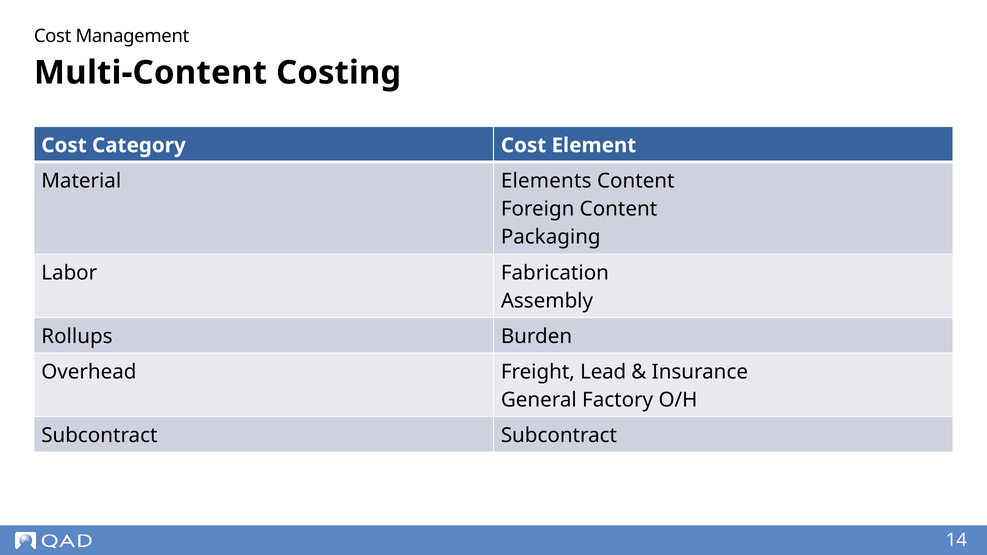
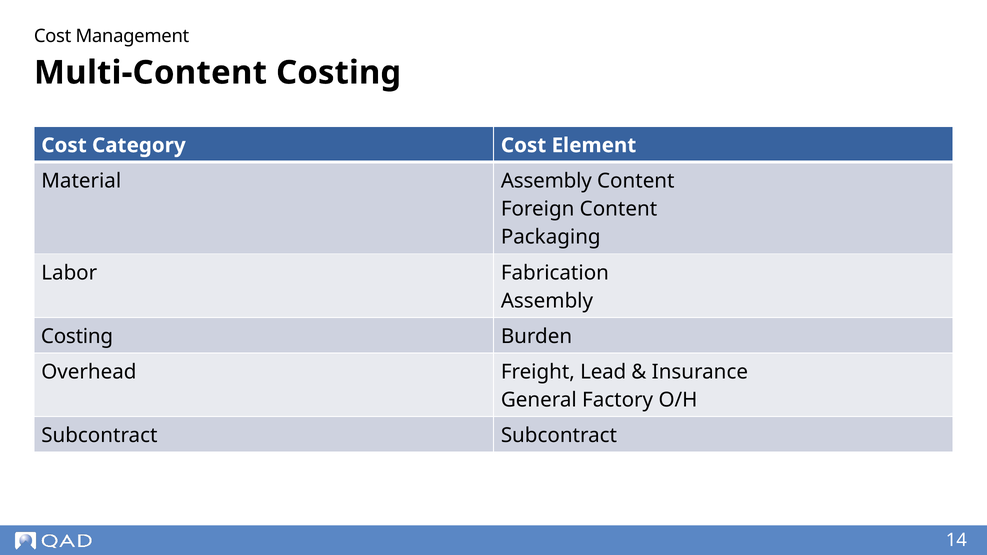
Material Elements: Elements -> Assembly
Rollups at (77, 336): Rollups -> Costing
